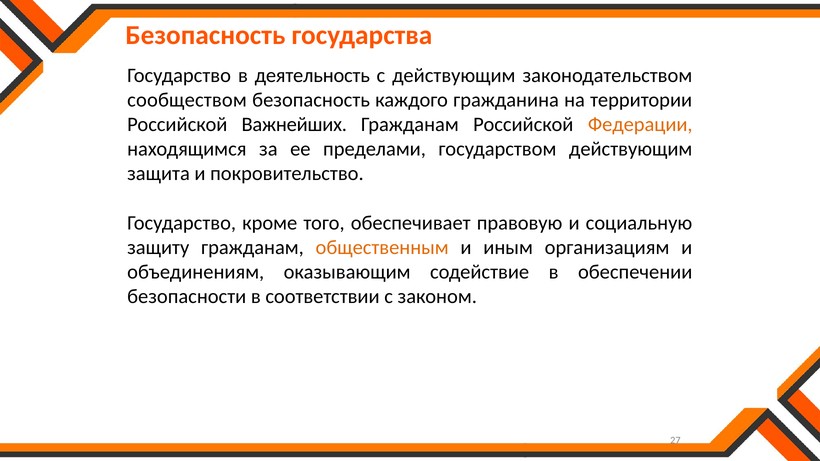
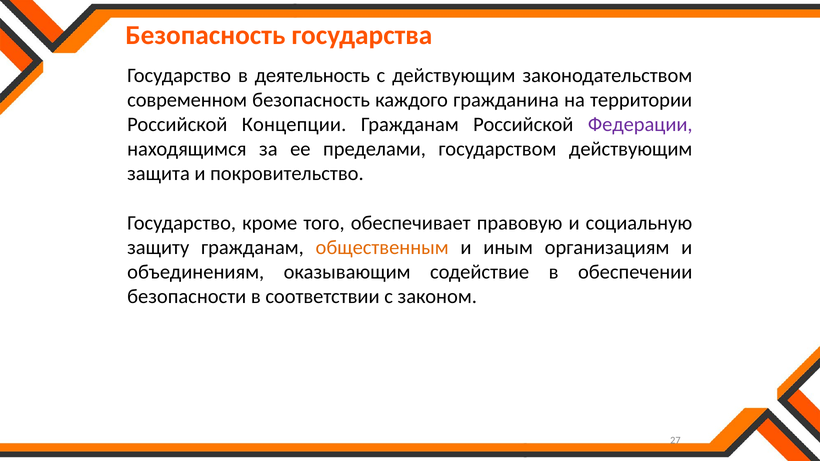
сообществом: сообществом -> современном
Важнейших: Важнейших -> Концепции
Федерации colour: orange -> purple
